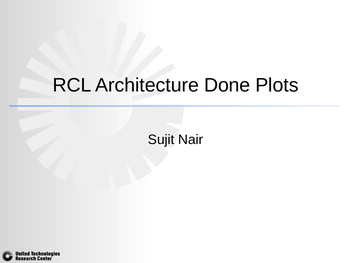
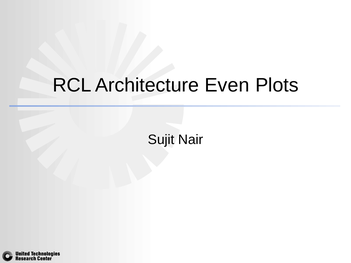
Done: Done -> Even
